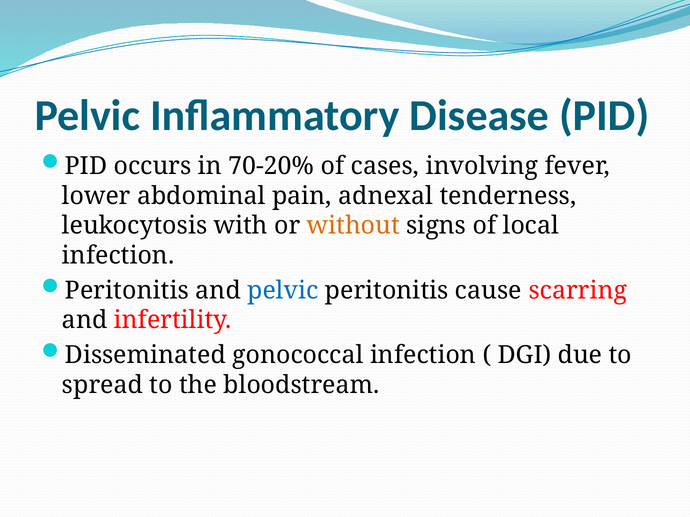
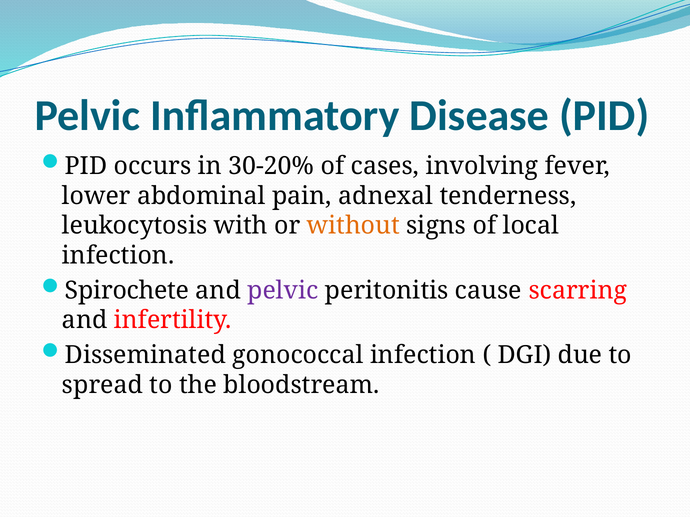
70-20%: 70-20% -> 30-20%
Peritonitis at (127, 291): Peritonitis -> Spirochete
pelvic at (283, 291) colour: blue -> purple
